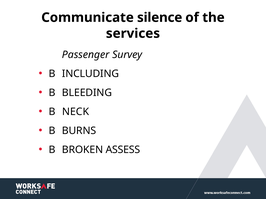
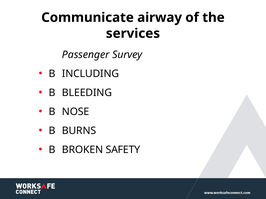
silence: silence -> airway
NECK: NECK -> NOSE
ASSESS: ASSESS -> SAFETY
